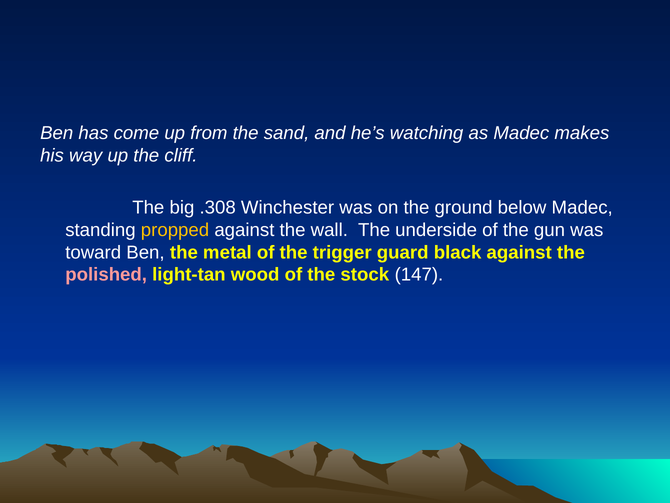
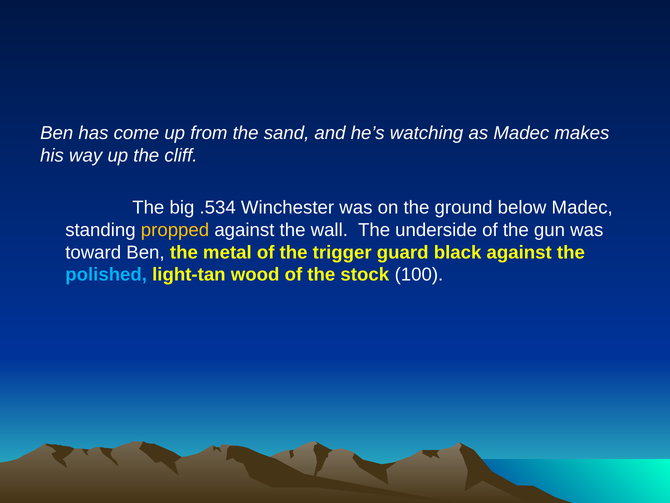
.308: .308 -> .534
polished colour: pink -> light blue
147: 147 -> 100
